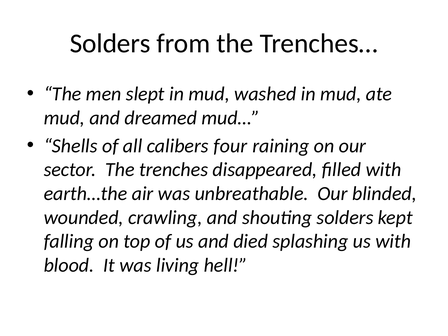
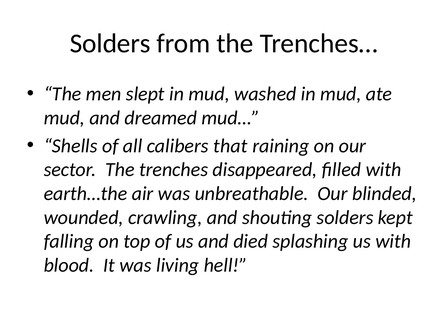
four: four -> that
